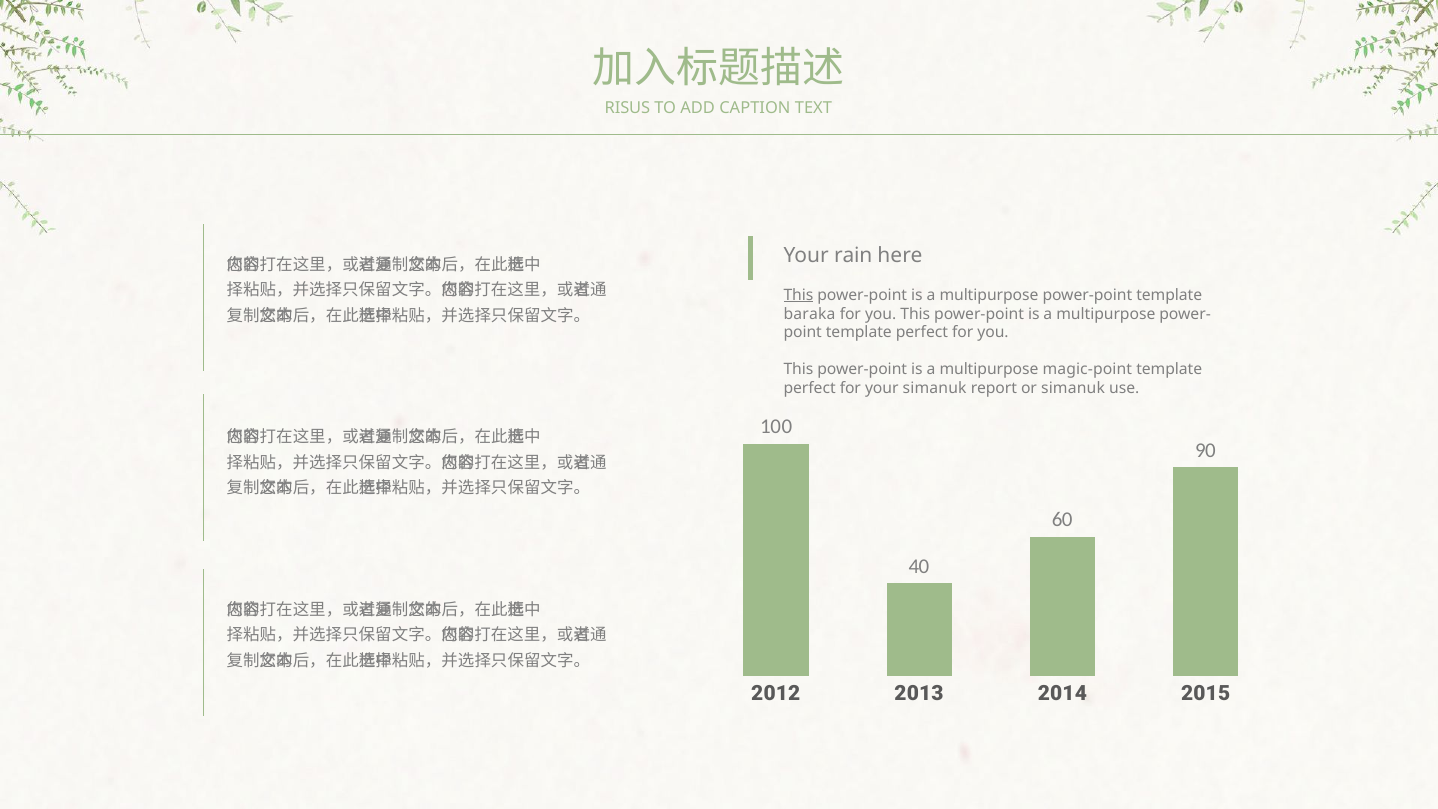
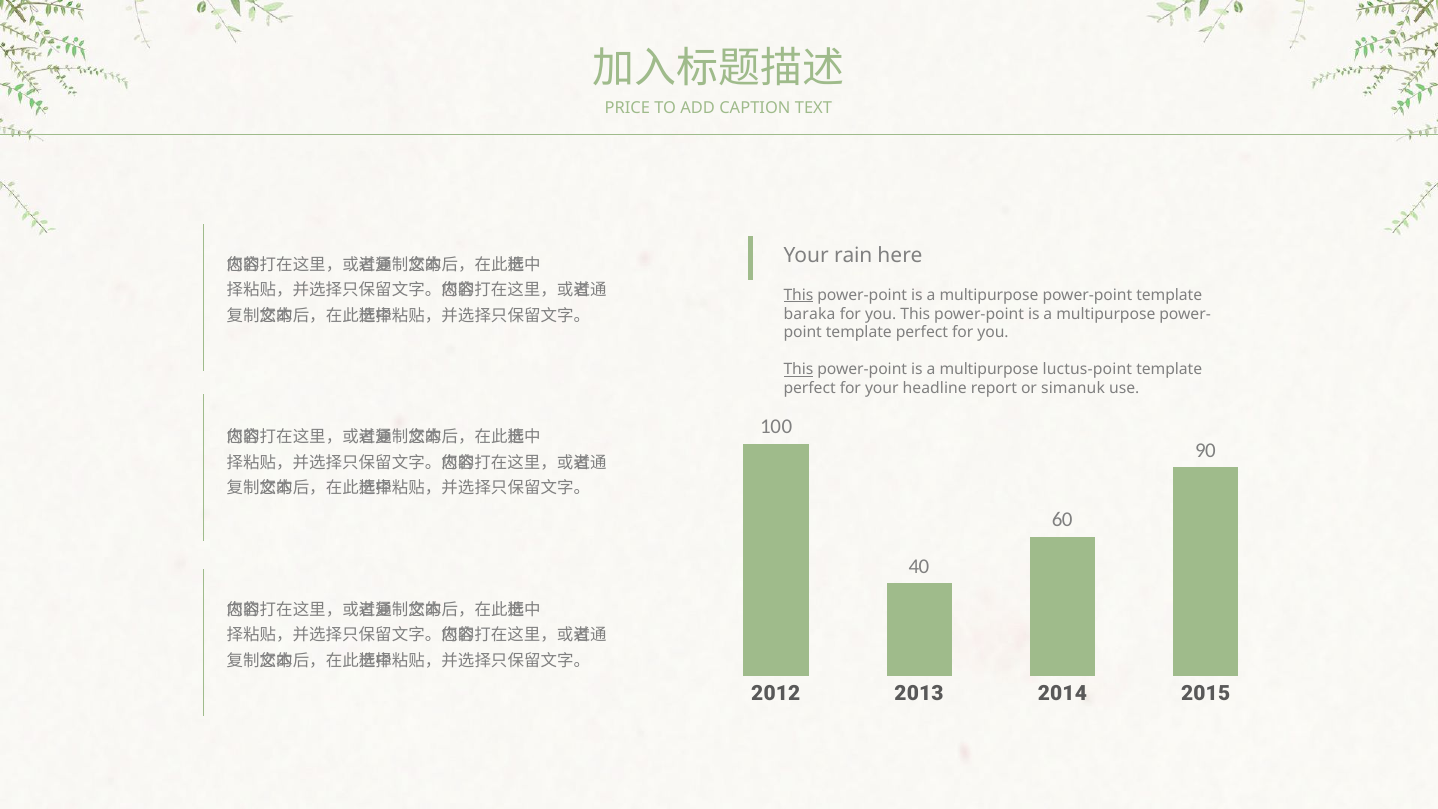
RISUS: RISUS -> PRICE
This at (798, 370) underline: none -> present
magic-point: magic-point -> luctus-point
your simanuk: simanuk -> headline
